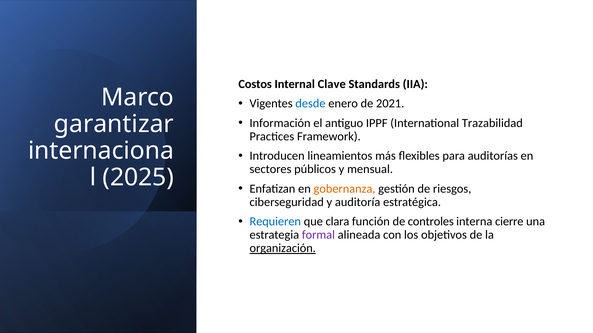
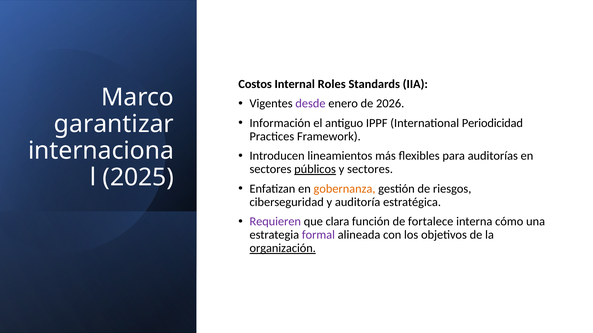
Clave: Clave -> Roles
desde colour: blue -> purple
2021: 2021 -> 2026
Trazabilidad: Trazabilidad -> Periodicidad
públicos underline: none -> present
y mensual: mensual -> sectores
Requieren colour: blue -> purple
controles: controles -> fortalece
cierre: cierre -> cómo
